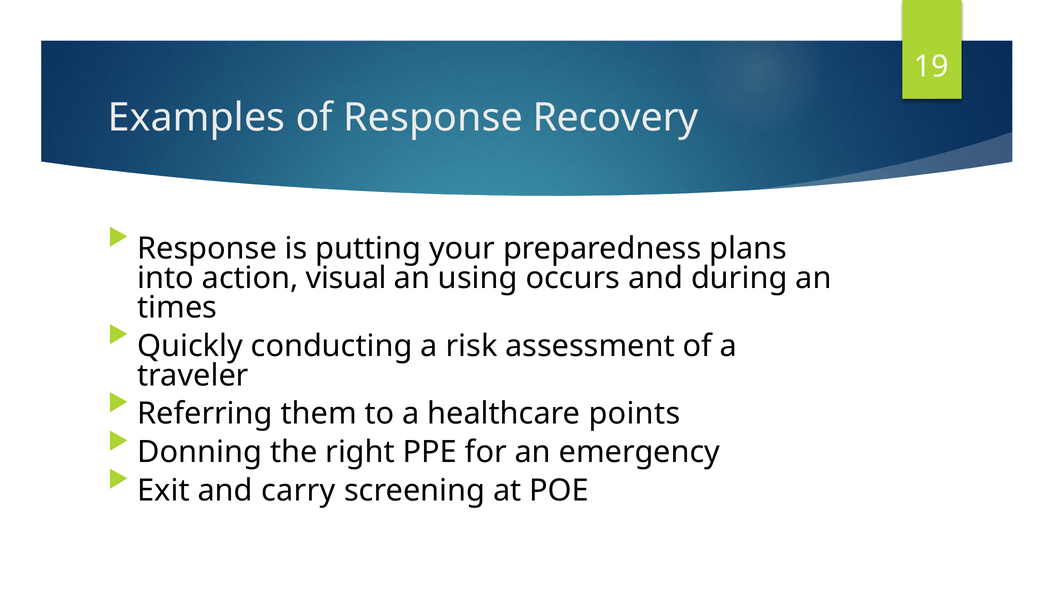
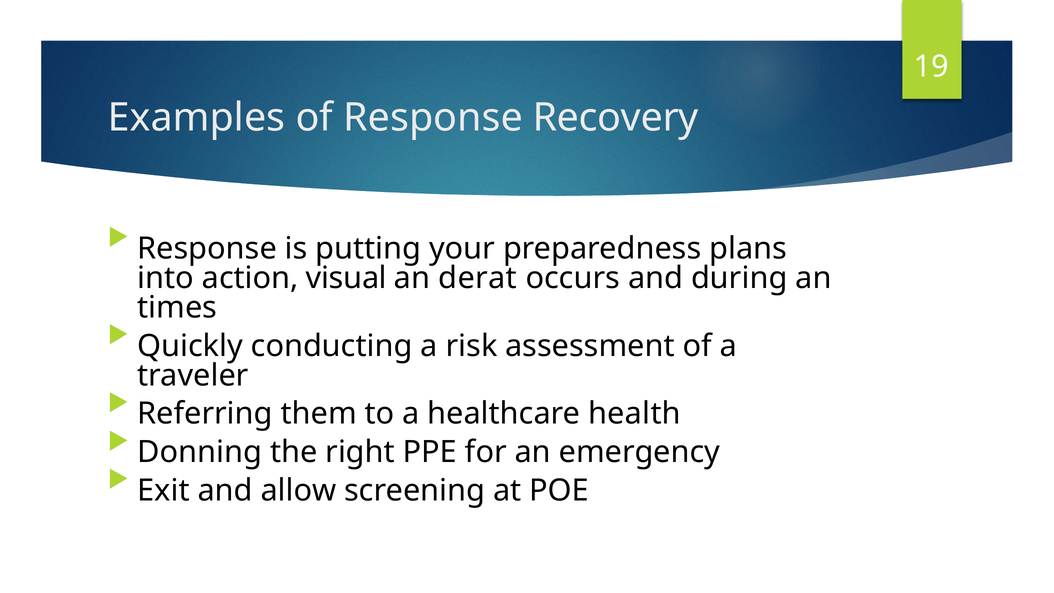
using: using -> derat
points: points -> health
carry: carry -> allow
